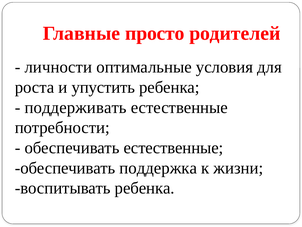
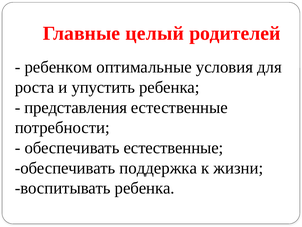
просто: просто -> целый
личности: личности -> ребенком
поддерживать: поддерживать -> представления
